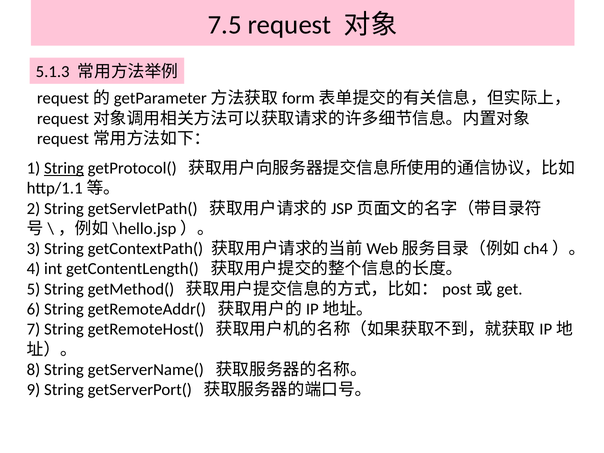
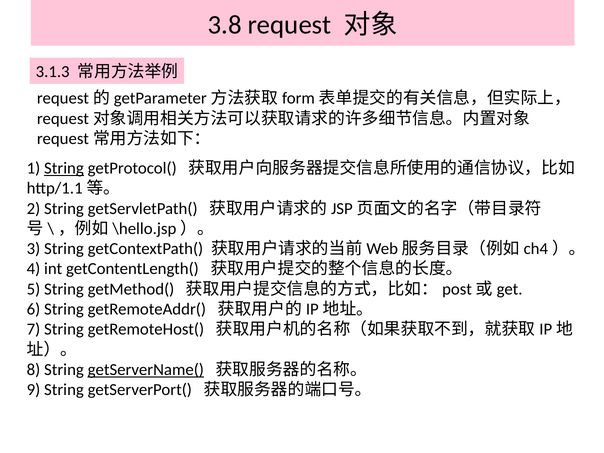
7.5: 7.5 -> 3.8
5.1.3: 5.1.3 -> 3.1.3
getServerName( underline: none -> present
